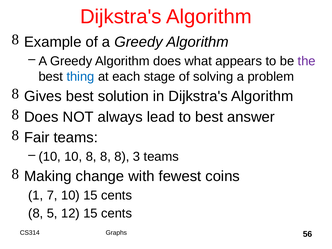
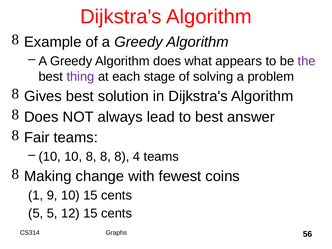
thing colour: blue -> purple
3: 3 -> 4
7: 7 -> 9
8 at (36, 213): 8 -> 5
